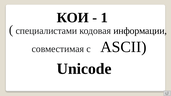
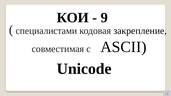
1: 1 -> 9
информации: информации -> закрепление
